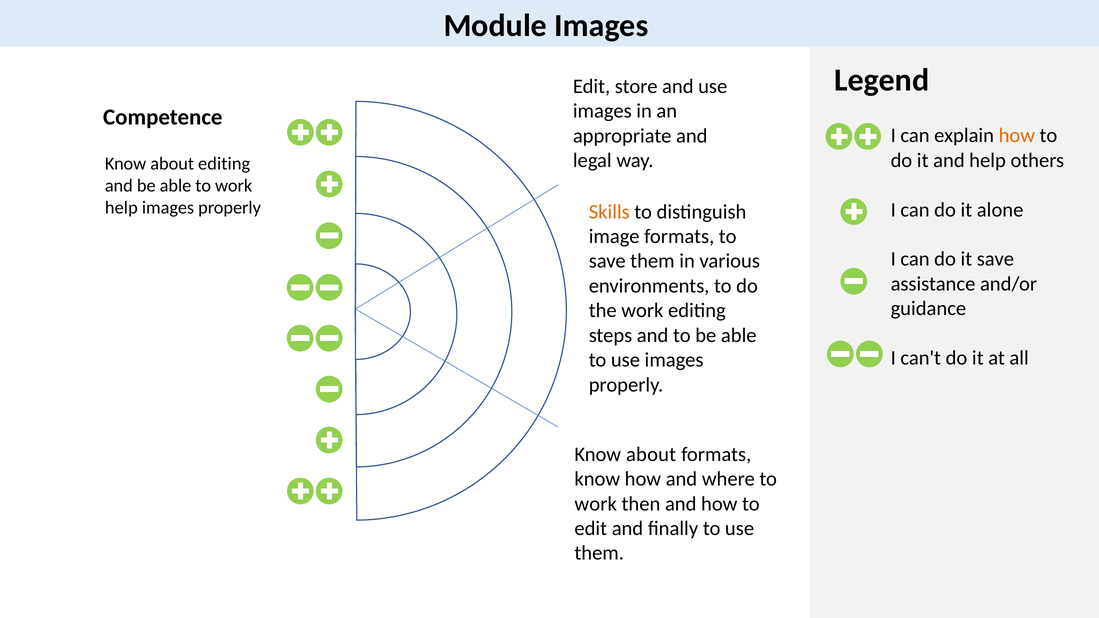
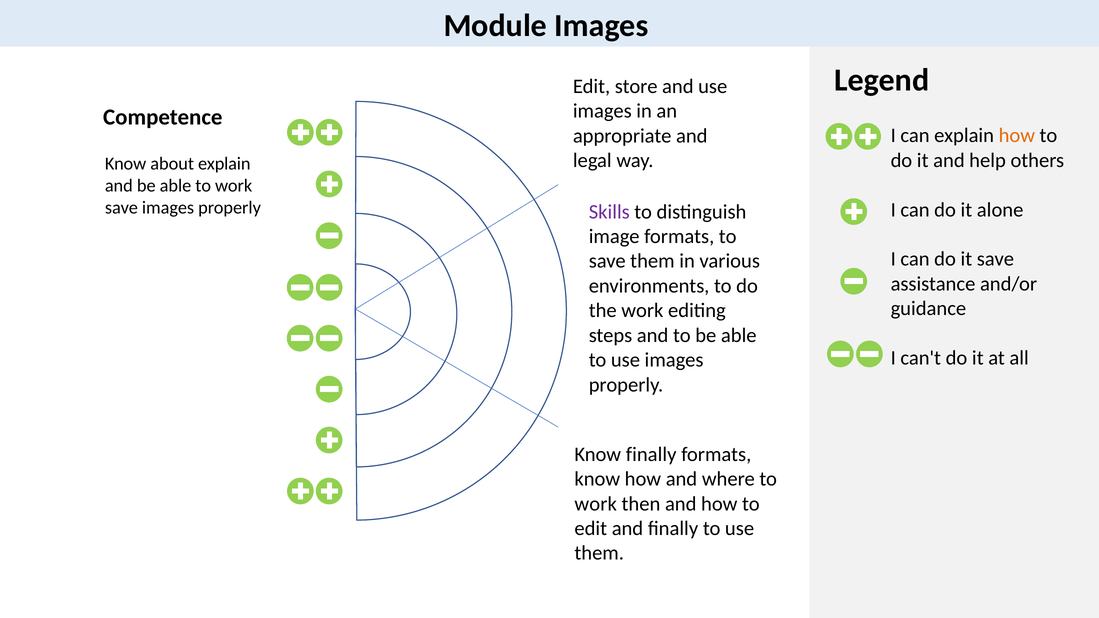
about editing: editing -> explain
help at (121, 208): help -> save
Skills colour: orange -> purple
about at (651, 454): about -> finally
